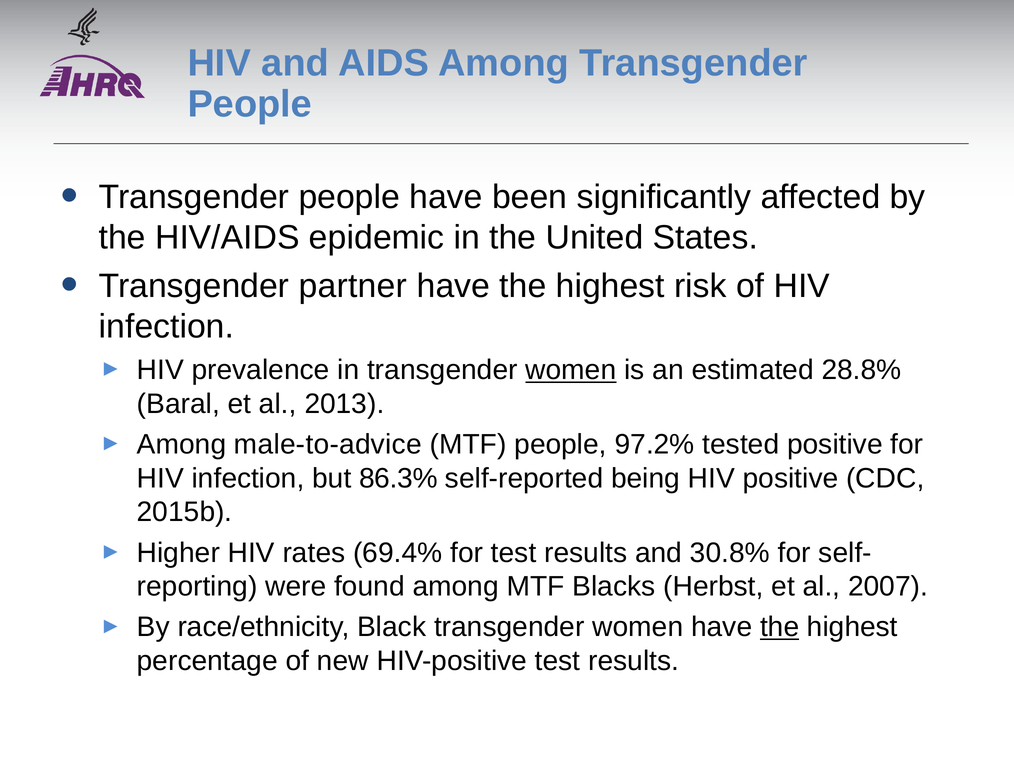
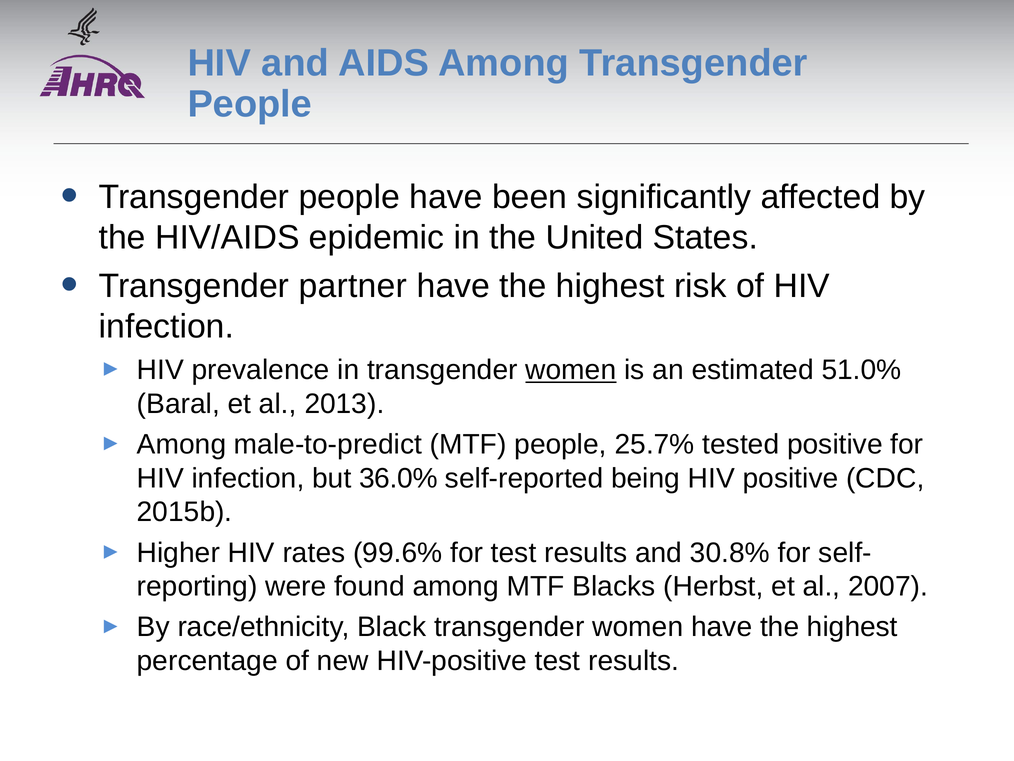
28.8%: 28.8% -> 51.0%
male-to-advice: male-to-advice -> male-to-predict
97.2%: 97.2% -> 25.7%
86.3%: 86.3% -> 36.0%
69.4%: 69.4% -> 99.6%
the at (780, 627) underline: present -> none
